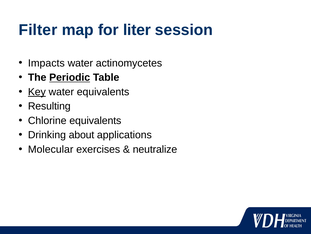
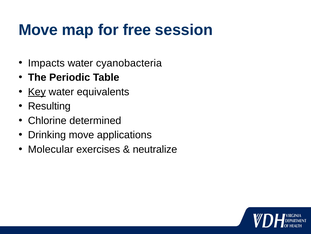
Filter at (38, 30): Filter -> Move
liter: liter -> free
actinomycetes: actinomycetes -> cyanobacteria
Periodic underline: present -> none
Chlorine equivalents: equivalents -> determined
Drinking about: about -> move
